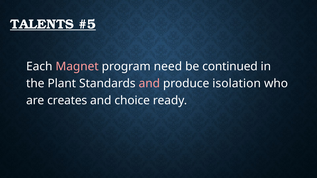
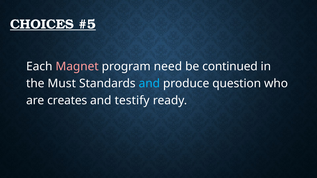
TALENTS: TALENTS -> CHOICES
Plant: Plant -> Must
and at (149, 84) colour: pink -> light blue
isolation: isolation -> question
choice: choice -> testify
